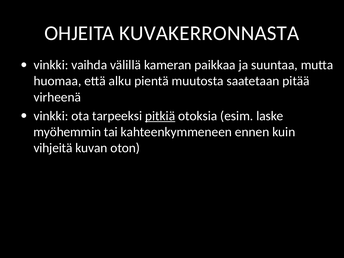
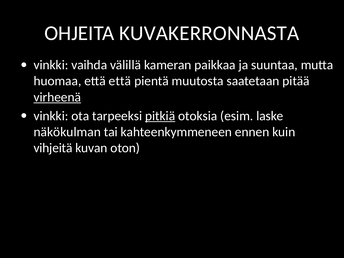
että alku: alku -> että
virheenä underline: none -> present
myöhemmin: myöhemmin -> näkökulman
